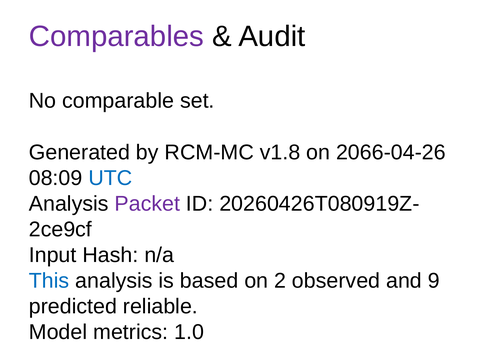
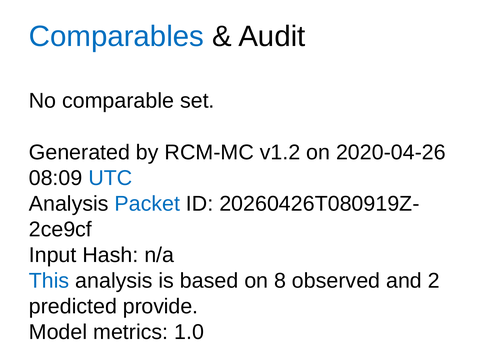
Comparables colour: purple -> blue
v1.8: v1.8 -> v1.2
2066-04-26: 2066-04-26 -> 2020-04-26
Packet colour: purple -> blue
2: 2 -> 8
9: 9 -> 2
reliable: reliable -> provide
